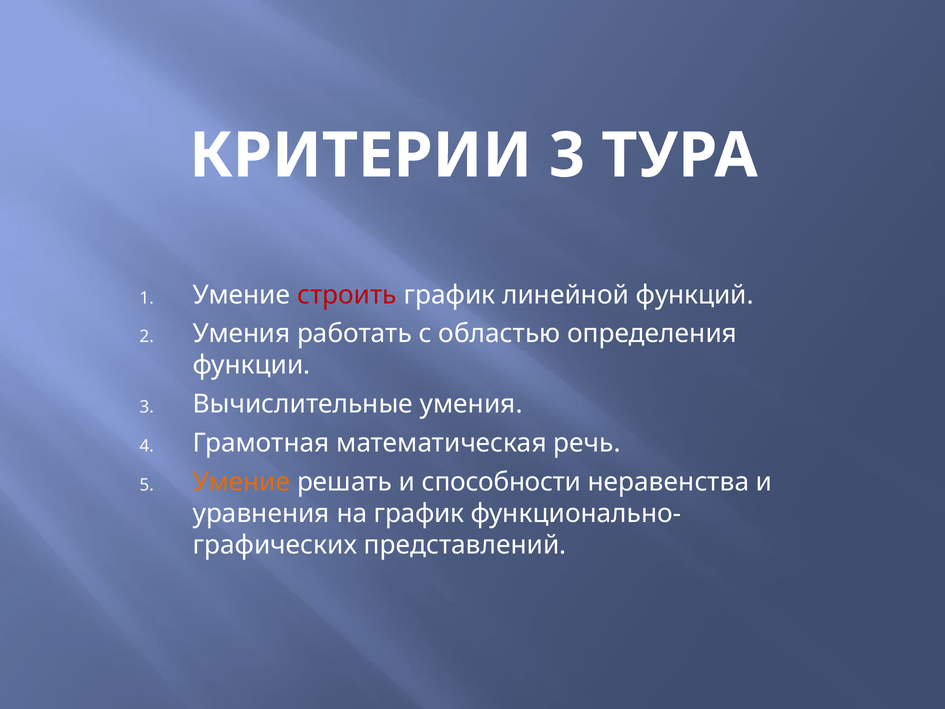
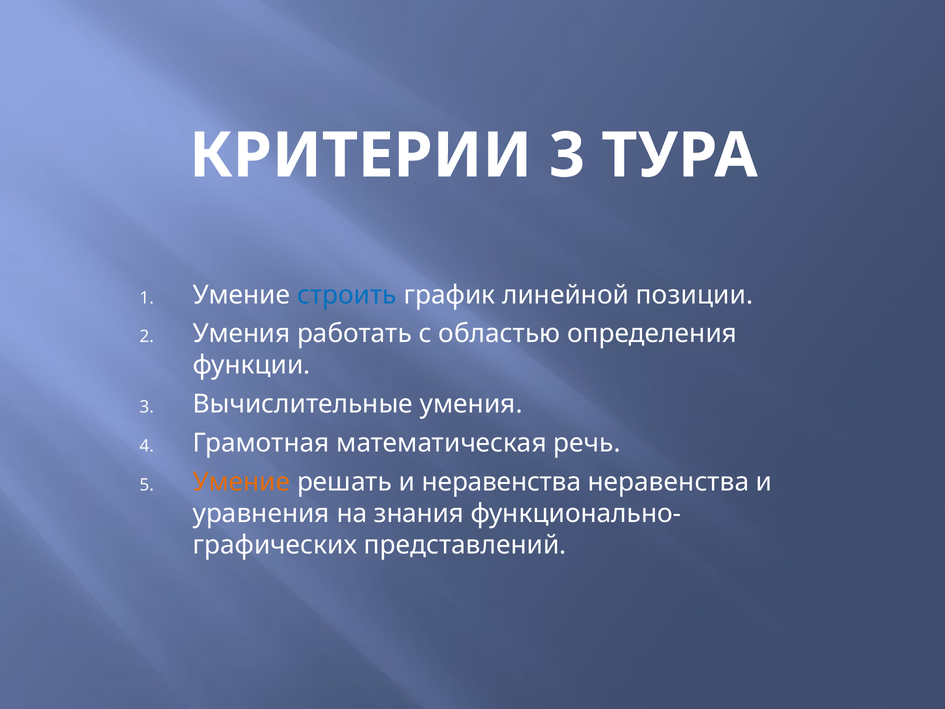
строить colour: red -> blue
функций: функций -> позиции
и способности: способности -> неравенства
на график: график -> знания
